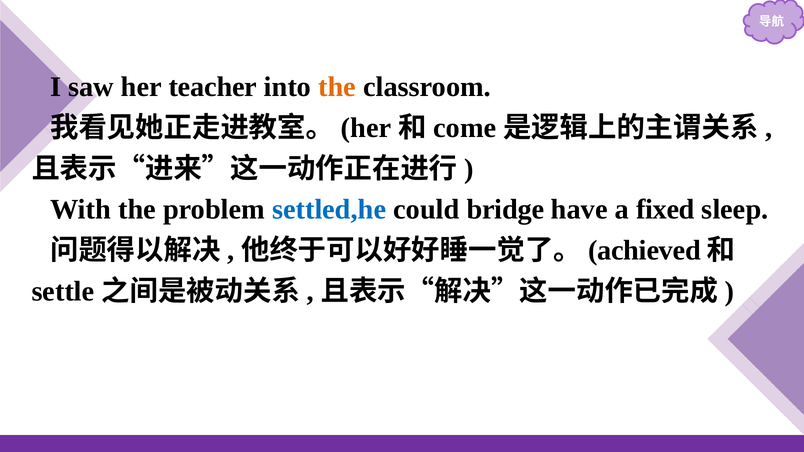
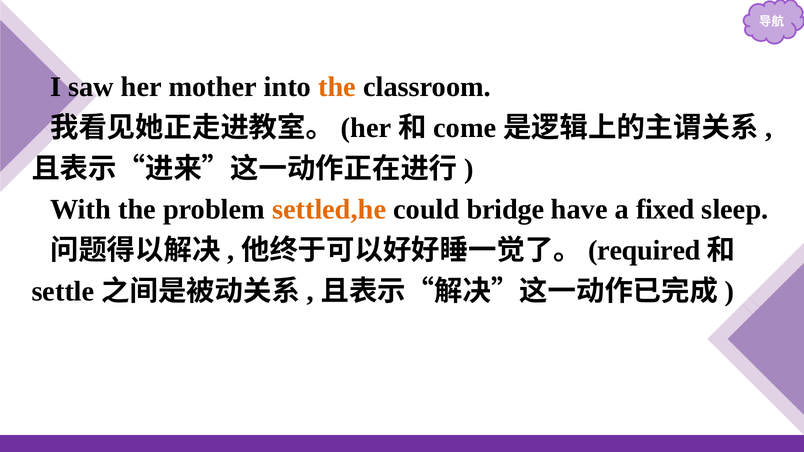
teacher: teacher -> mother
settled,he colour: blue -> orange
achieved: achieved -> required
